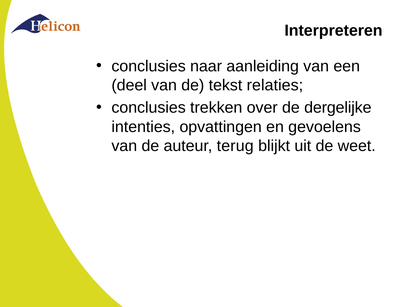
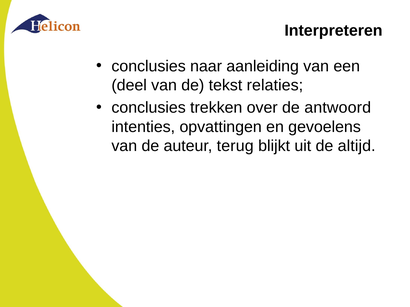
dergelijke: dergelijke -> antwoord
weet: weet -> altijd
